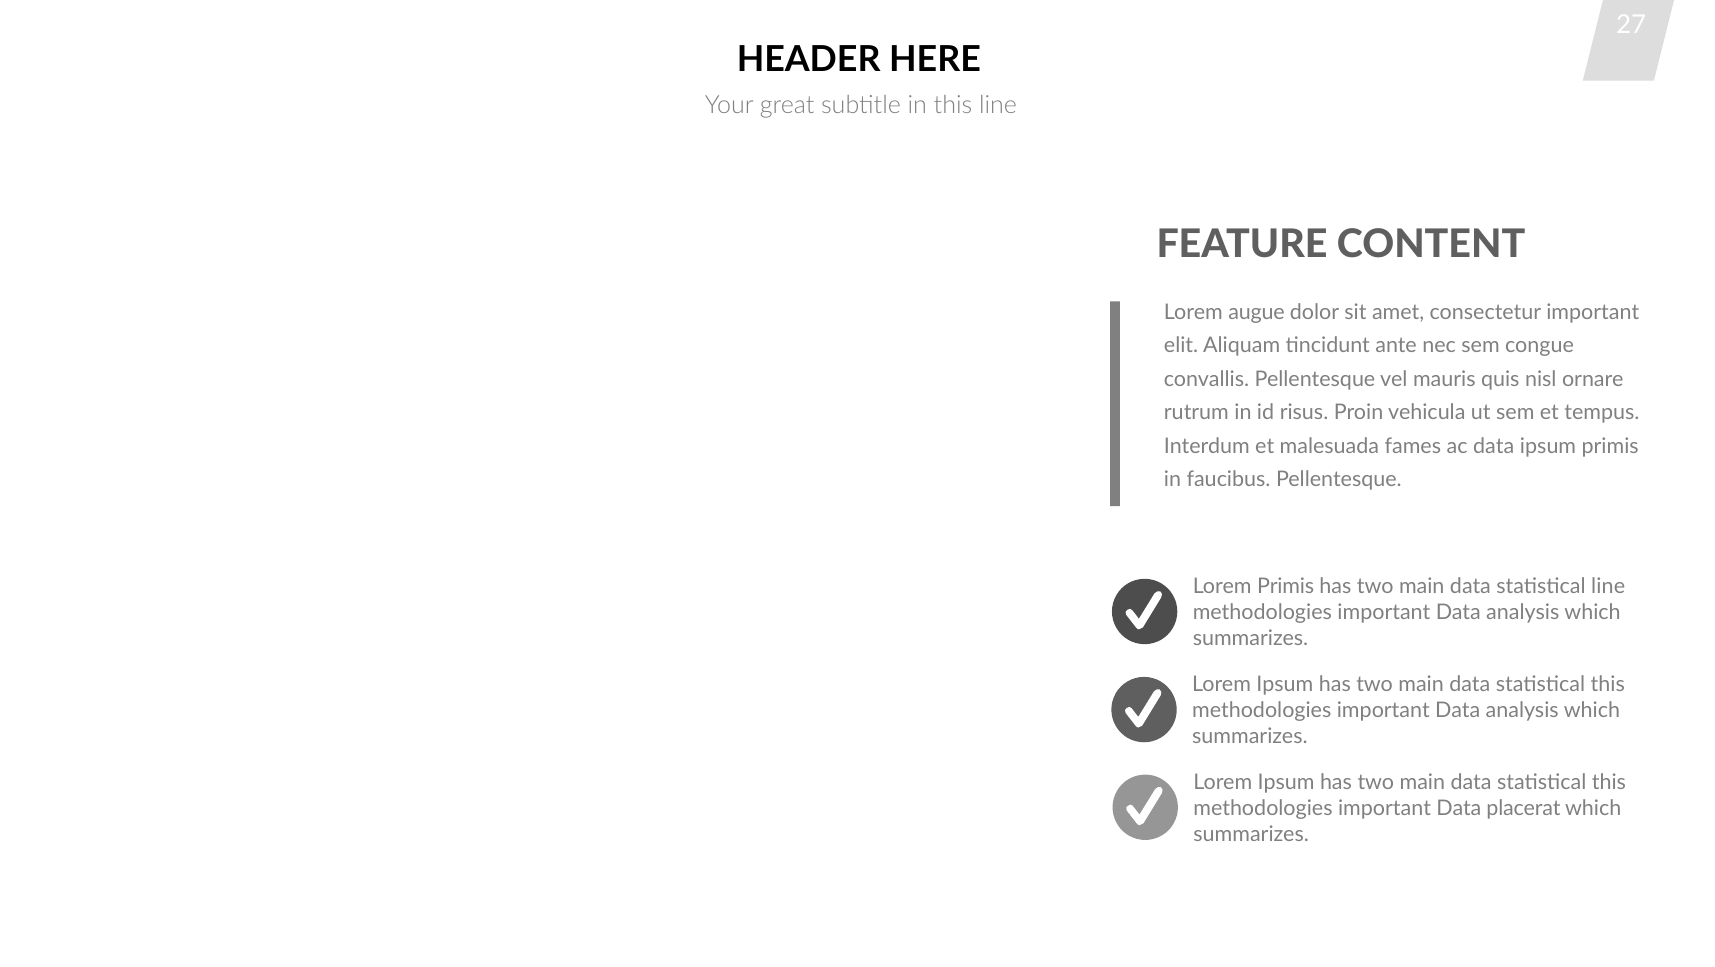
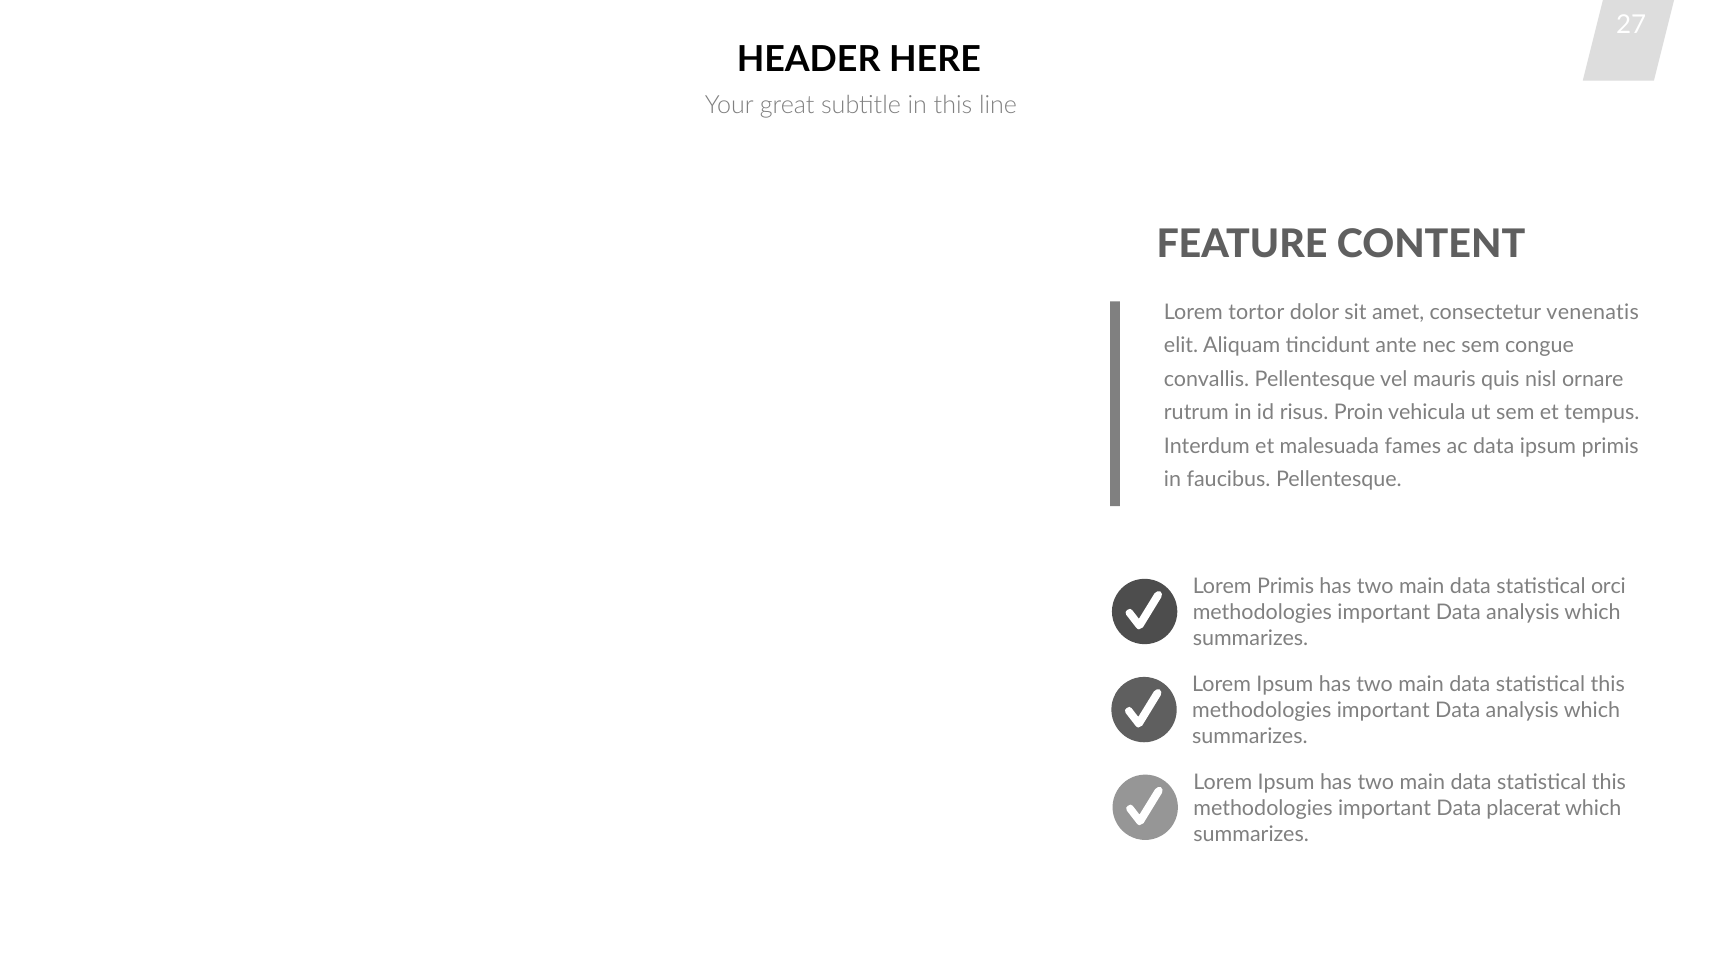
augue: augue -> tortor
consectetur important: important -> venenatis
statistical line: line -> orci
